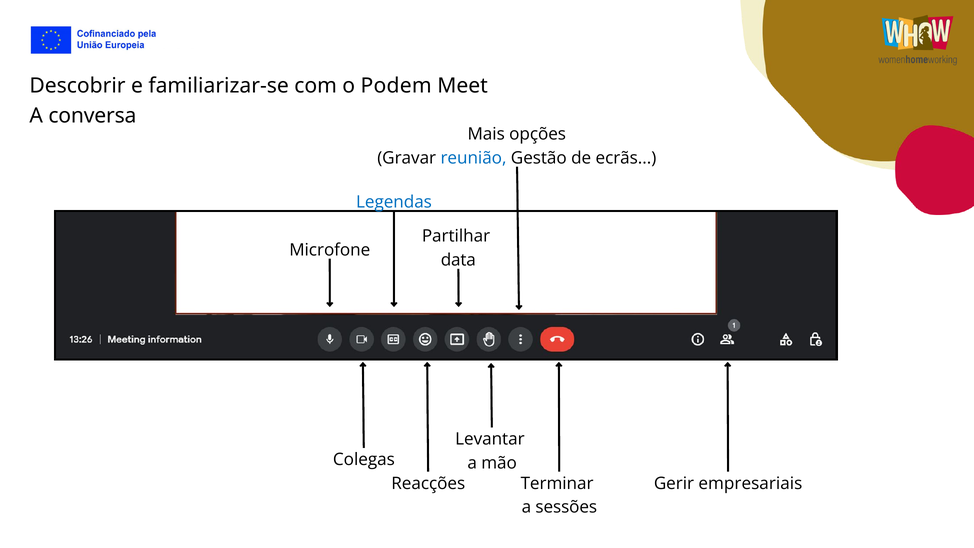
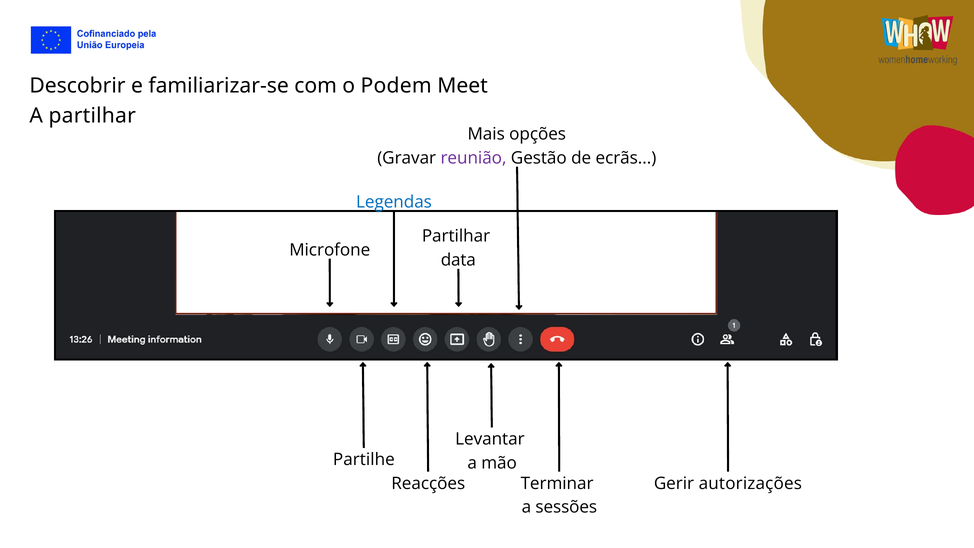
A conversa: conversa -> partilhar
reunião colour: blue -> purple
Colegas: Colegas -> Partilhe
empresariais: empresariais -> autorizações
